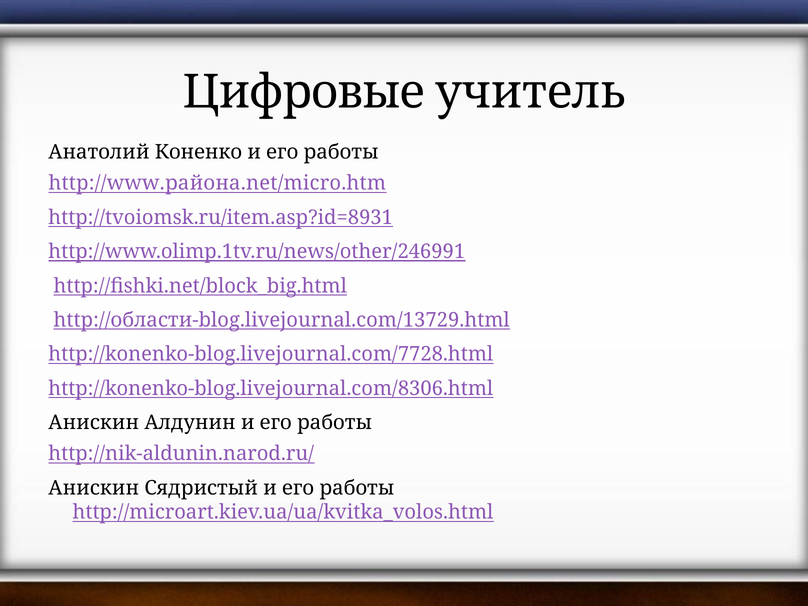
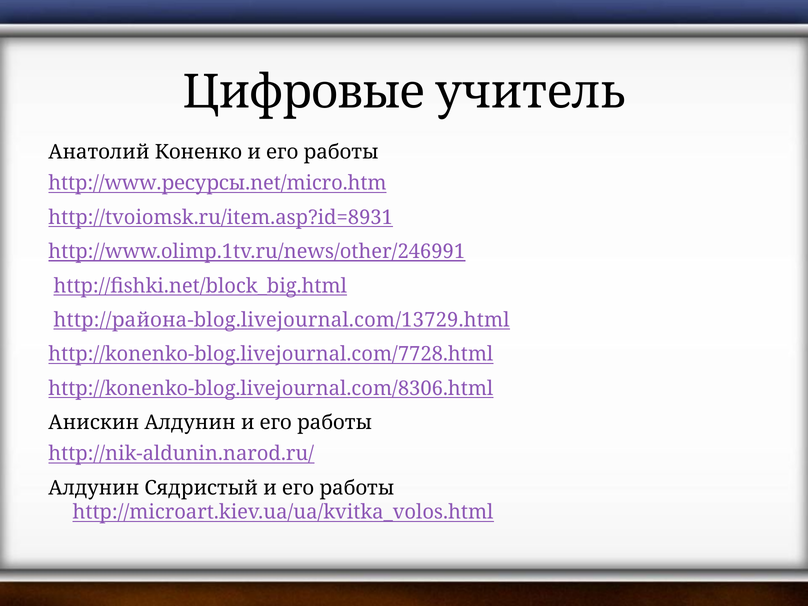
http://www.района.net/micro.htm: http://www.района.net/micro.htm -> http://www.ресурсы.net/micro.htm
http://области-blog.livejournal.com/13729.html: http://области-blog.livejournal.com/13729.html -> http://района-blog.livejournal.com/13729.html
Анискин at (94, 488): Анискин -> Алдунин
